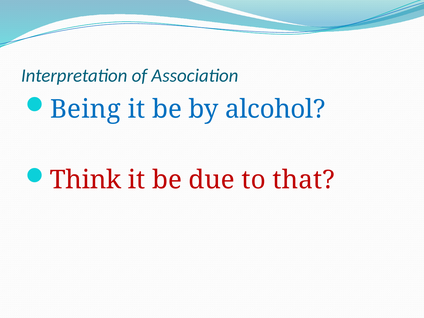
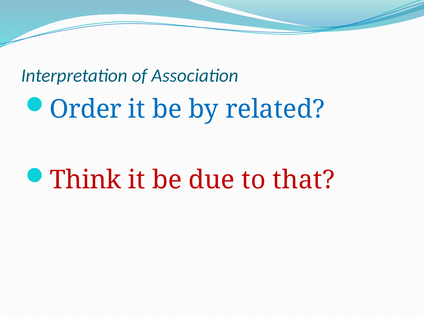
Being: Being -> Order
alcohol: alcohol -> related
